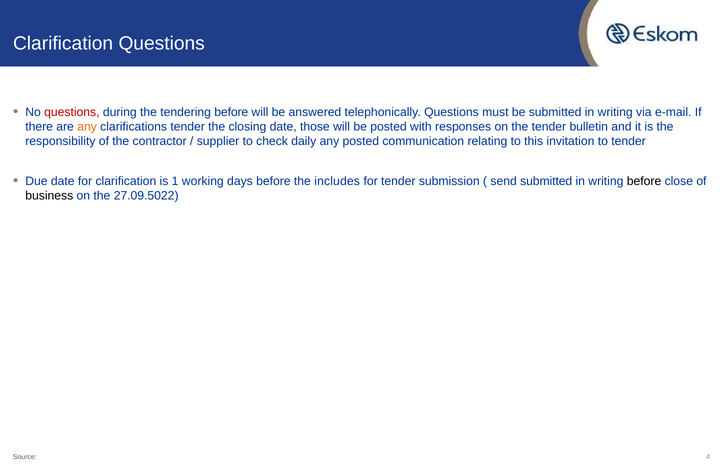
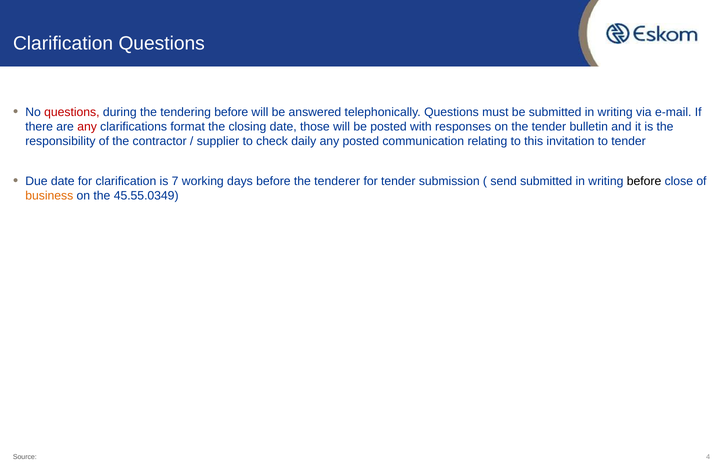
any at (87, 127) colour: orange -> red
clarifications tender: tender -> format
1: 1 -> 7
includes: includes -> tenderer
business colour: black -> orange
27.09.5022: 27.09.5022 -> 45.55.0349
